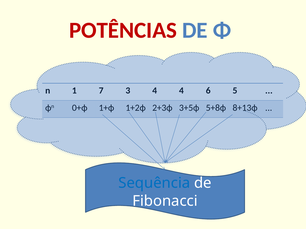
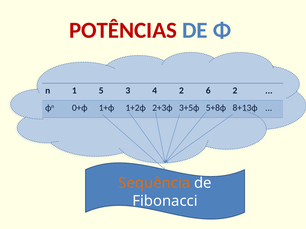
7: 7 -> 5
4 4: 4 -> 2
6 5: 5 -> 2
Sequência colour: blue -> orange
